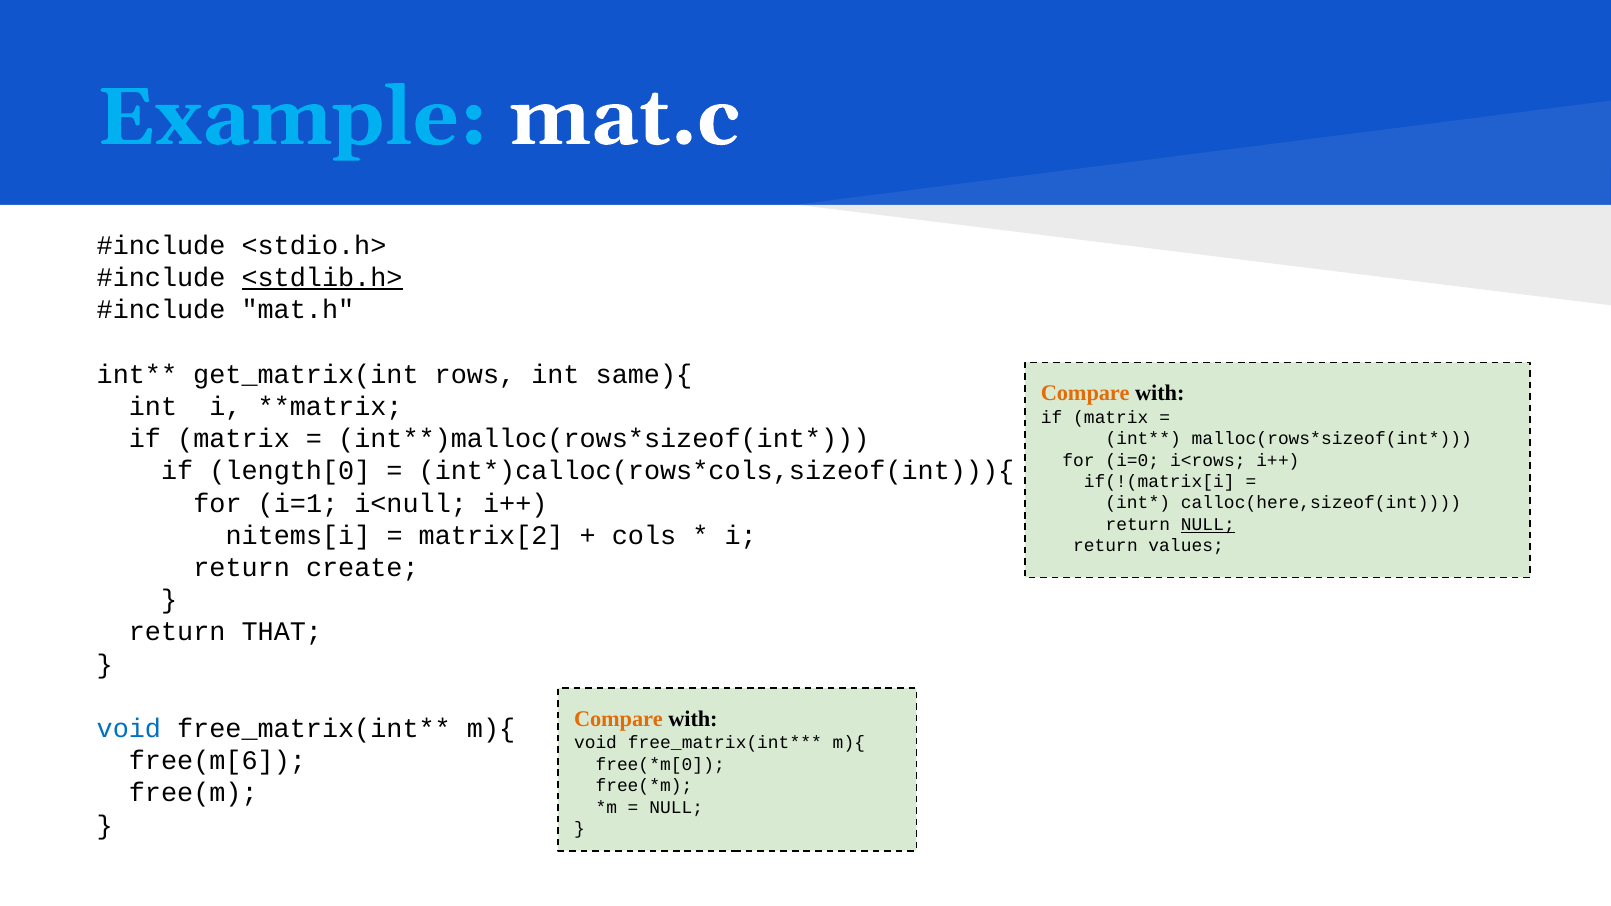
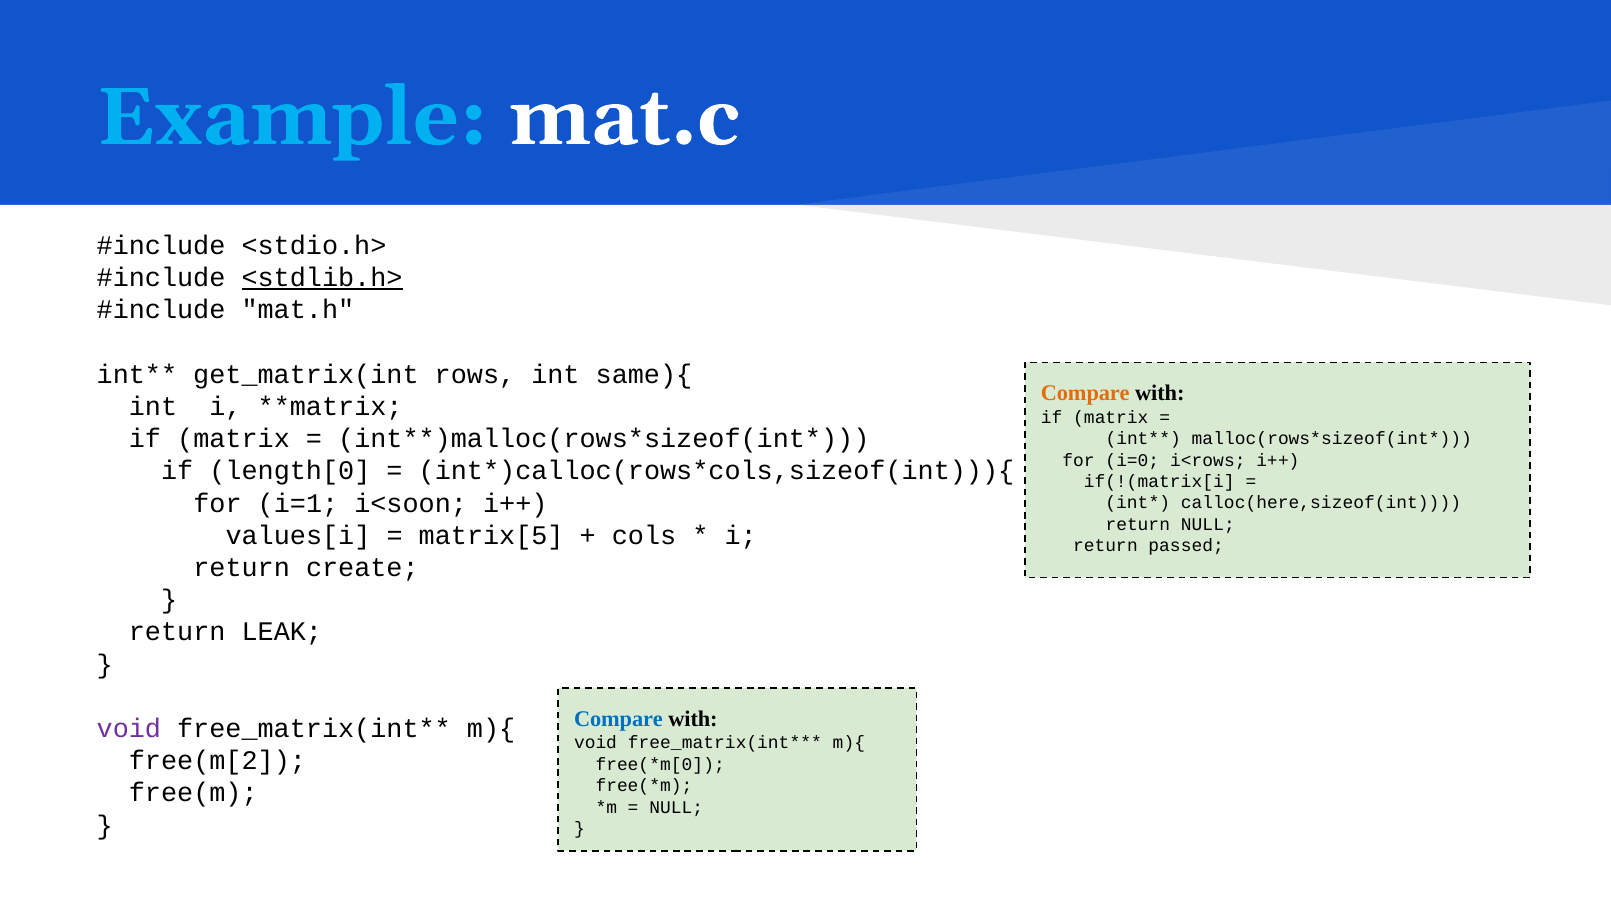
i<null: i<null -> i<soon
NULL at (1208, 525) underline: present -> none
nitems[i: nitems[i -> values[i
matrix[2: matrix[2 -> matrix[5
values: values -> passed
THAT: THAT -> LEAK
Compare at (618, 719) colour: orange -> blue
void at (129, 729) colour: blue -> purple
free(m[6: free(m[6 -> free(m[2
